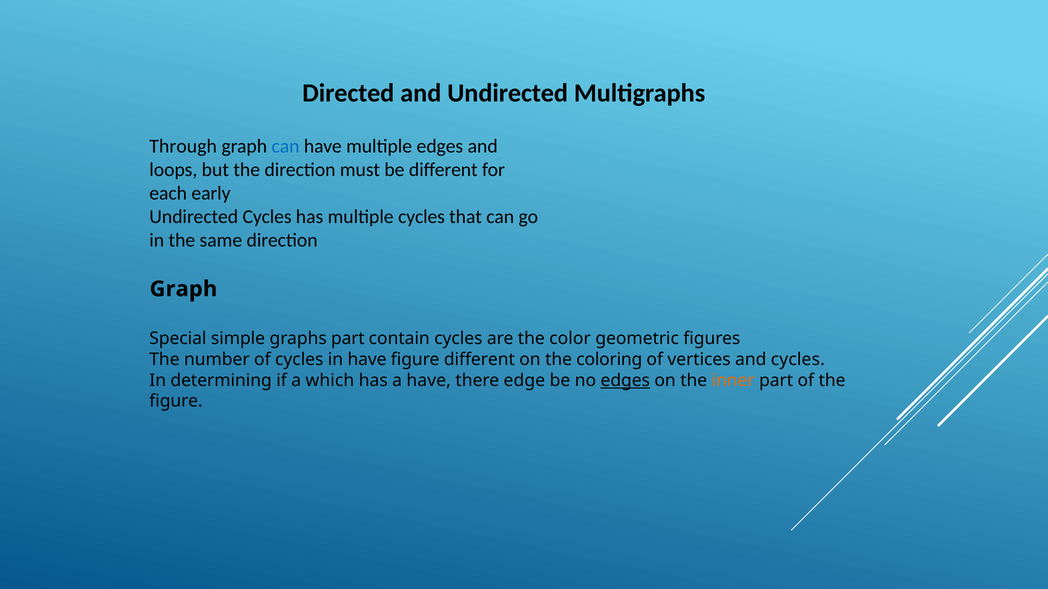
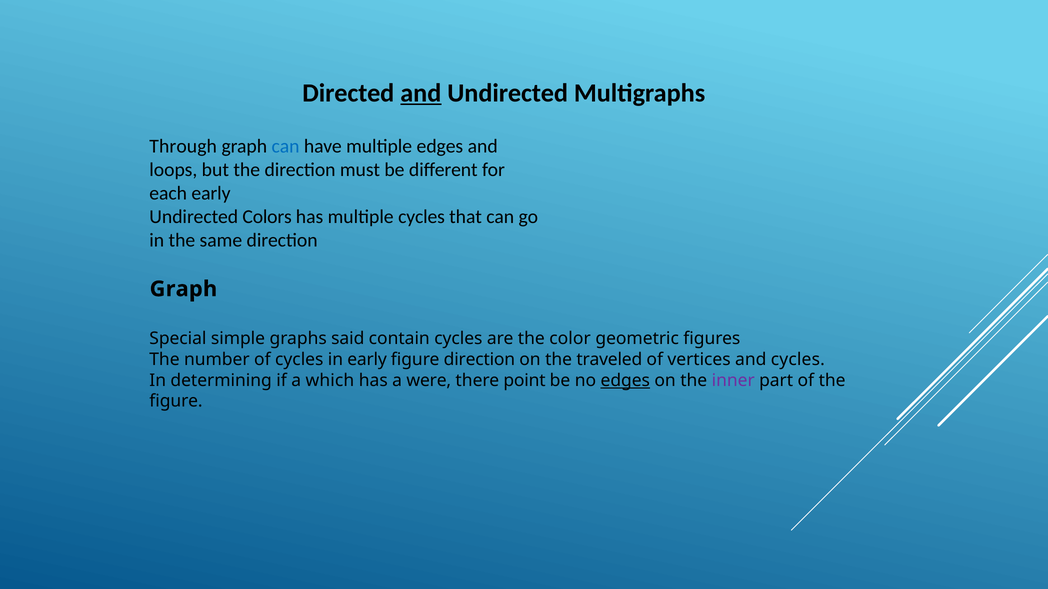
and at (421, 93) underline: none -> present
Undirected Cycles: Cycles -> Colors
graphs part: part -> said
in have: have -> early
figure different: different -> direction
coloring: coloring -> traveled
a have: have -> were
edge: edge -> point
inner colour: orange -> purple
